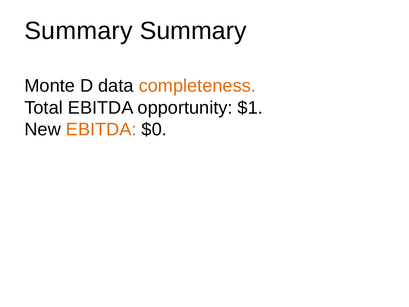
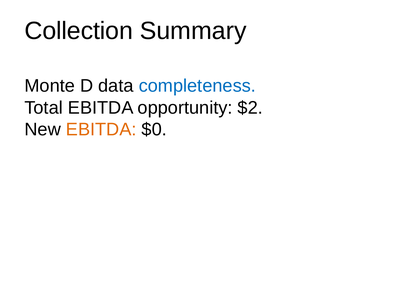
Summary at (79, 31): Summary -> Collection
completeness colour: orange -> blue
$1: $1 -> $2
